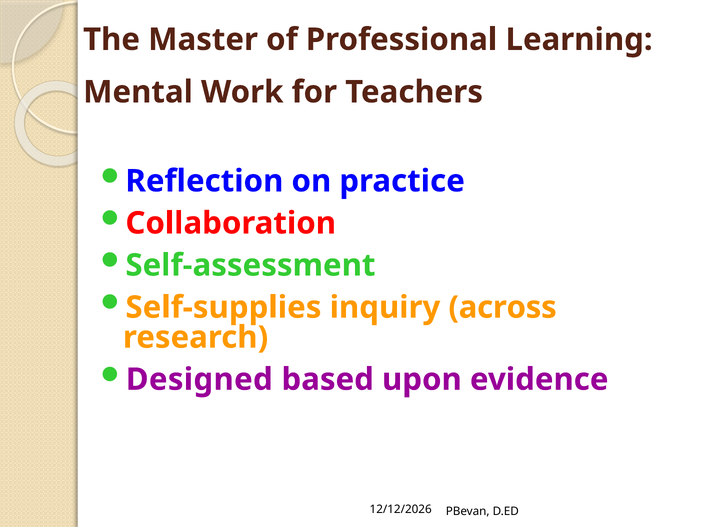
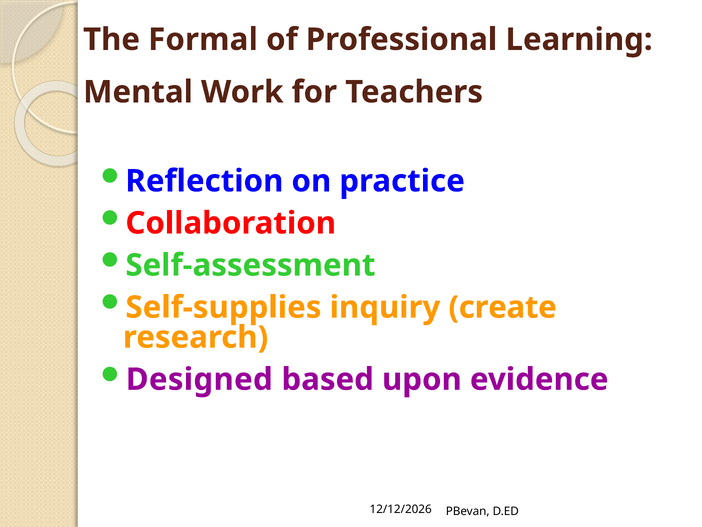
Master: Master -> Formal
across: across -> create
